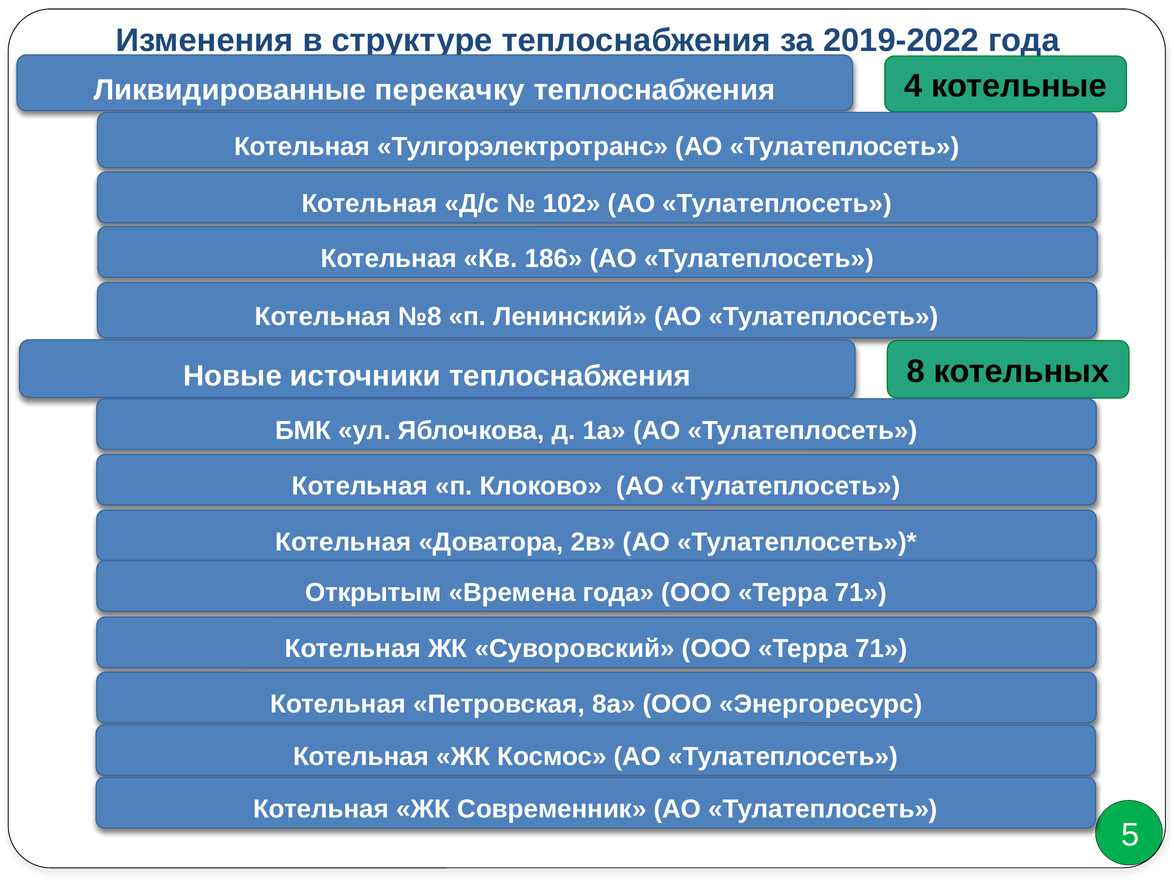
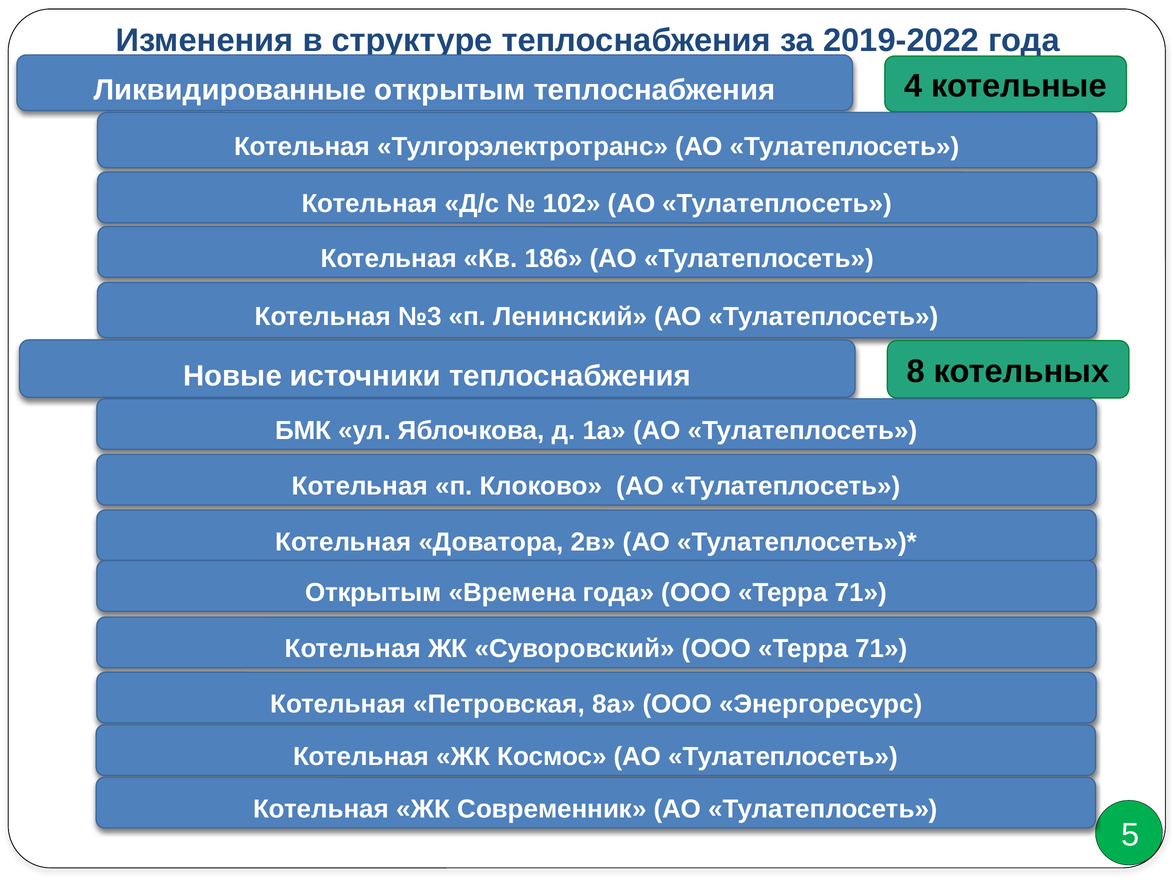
Ликвидированные перекачку: перекачку -> открытым
№8: №8 -> №3
